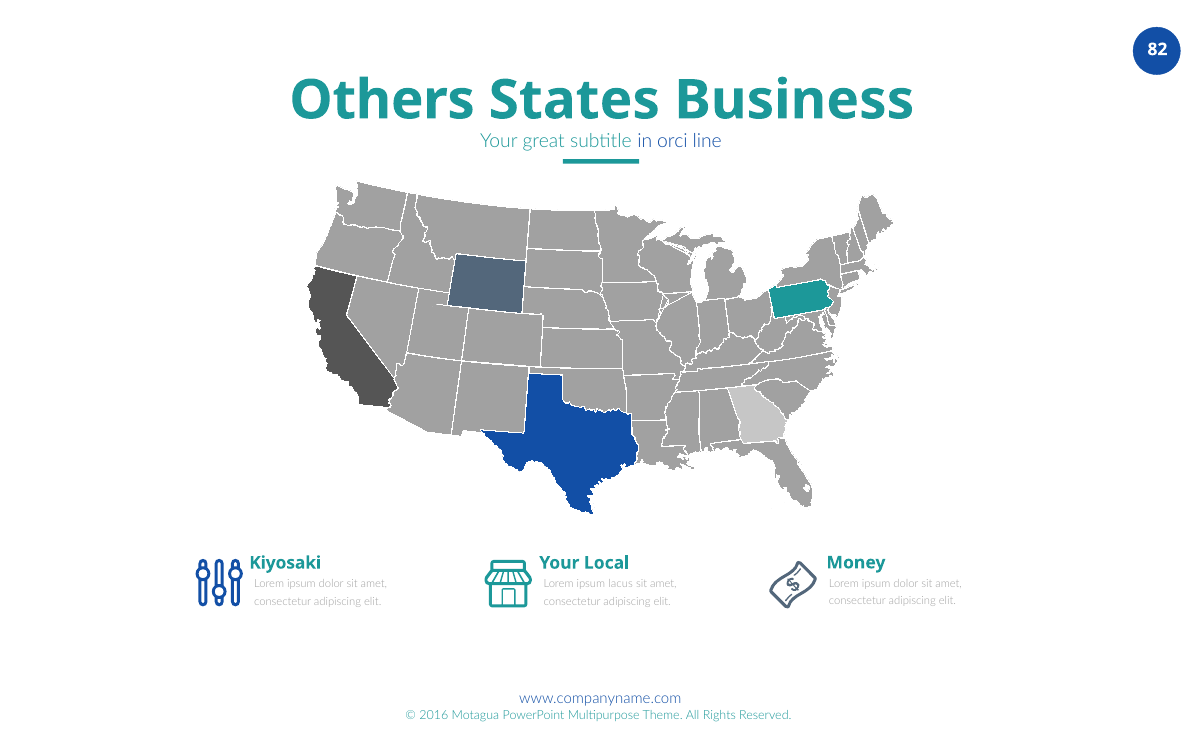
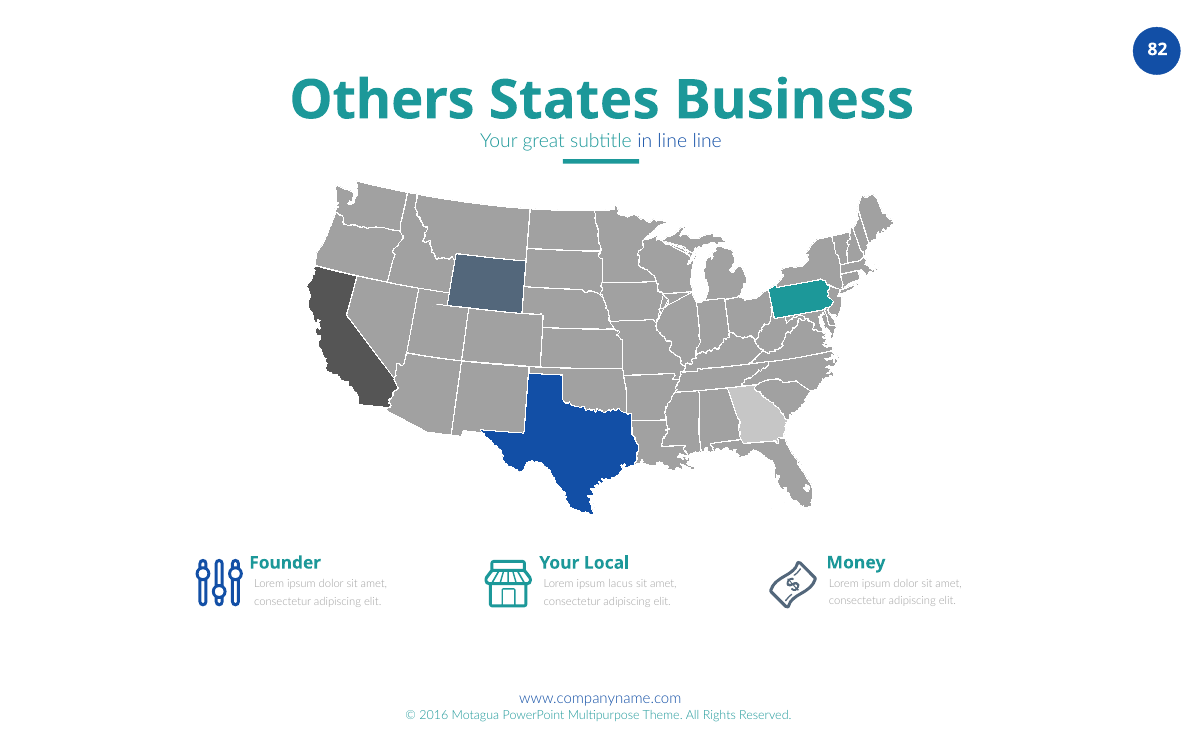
orci at (672, 141): orci -> line
Kiyosaki: Kiyosaki -> Founder
